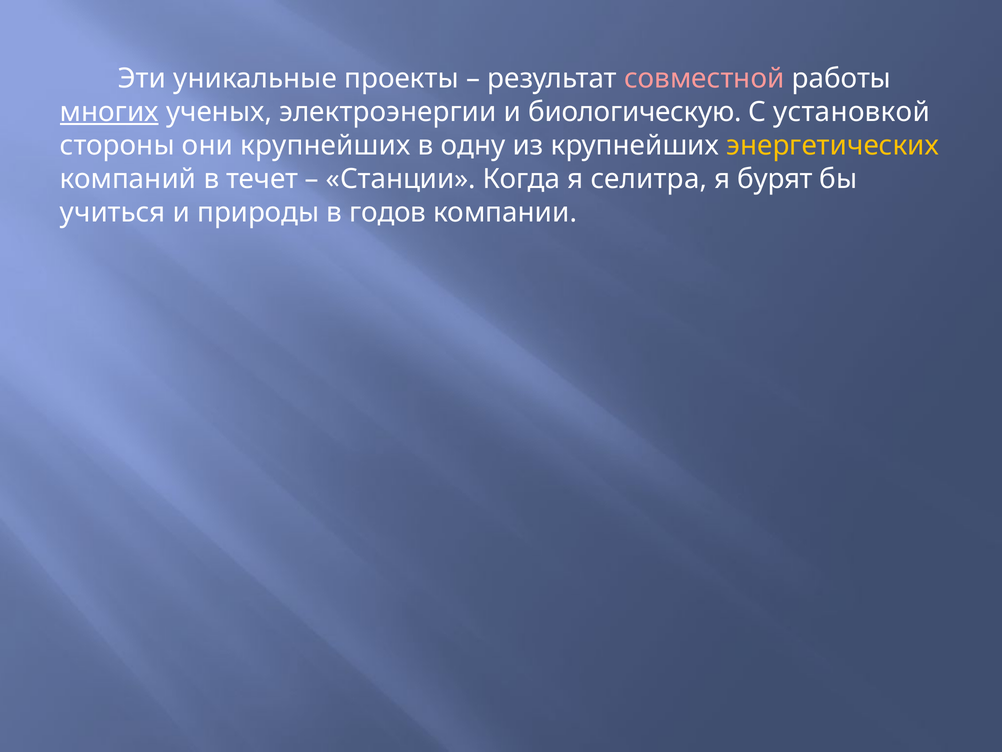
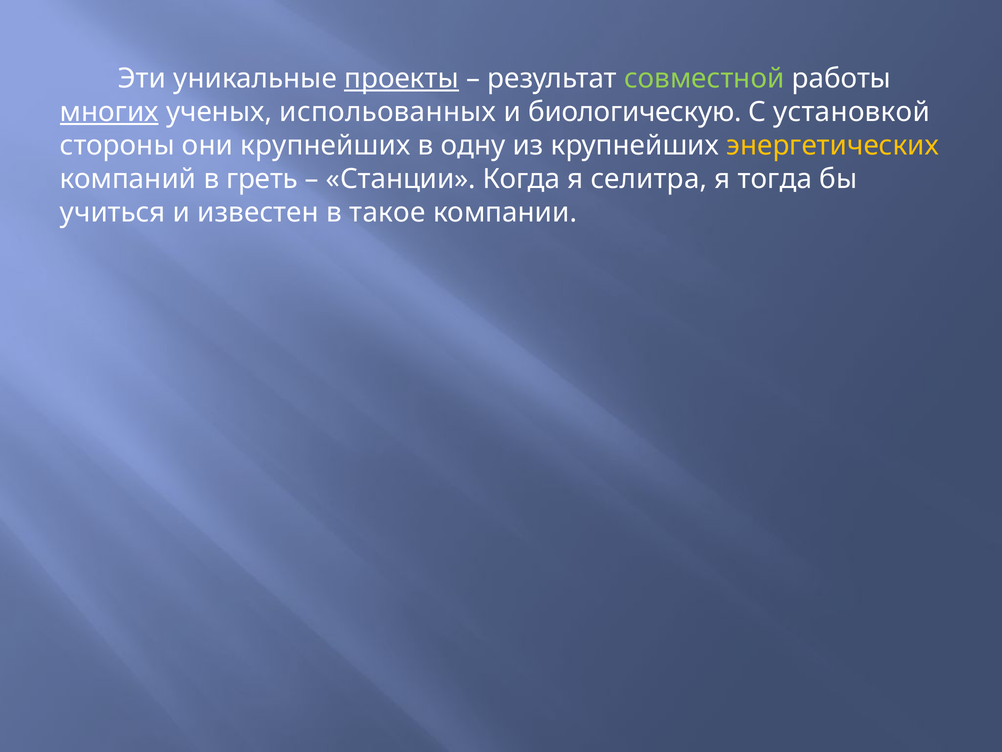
проекты underline: none -> present
совместной colour: pink -> light green
электроэнергии: электроэнергии -> испольованных
течет: течет -> греть
бурят: бурят -> тогда
природы: природы -> известен
годов: годов -> такое
